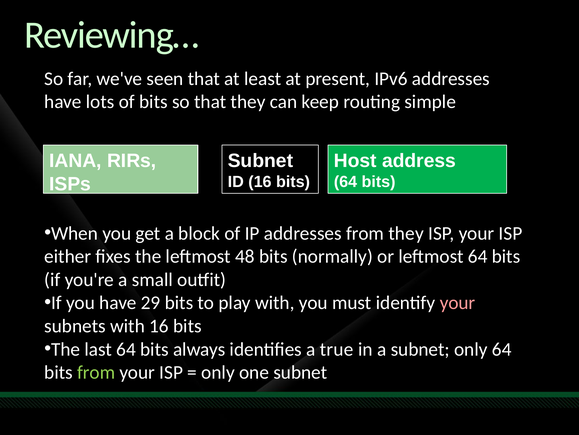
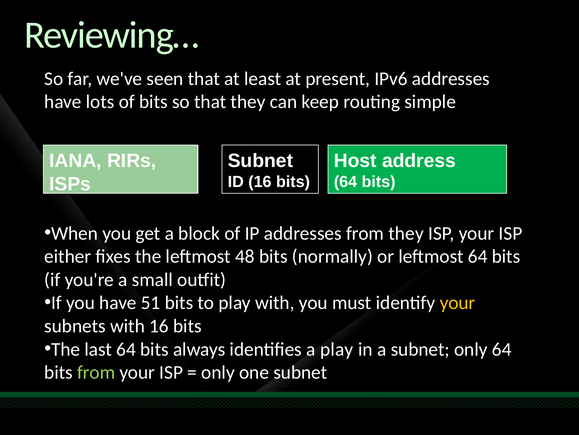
29: 29 -> 51
your at (457, 302) colour: pink -> yellow
a true: true -> play
